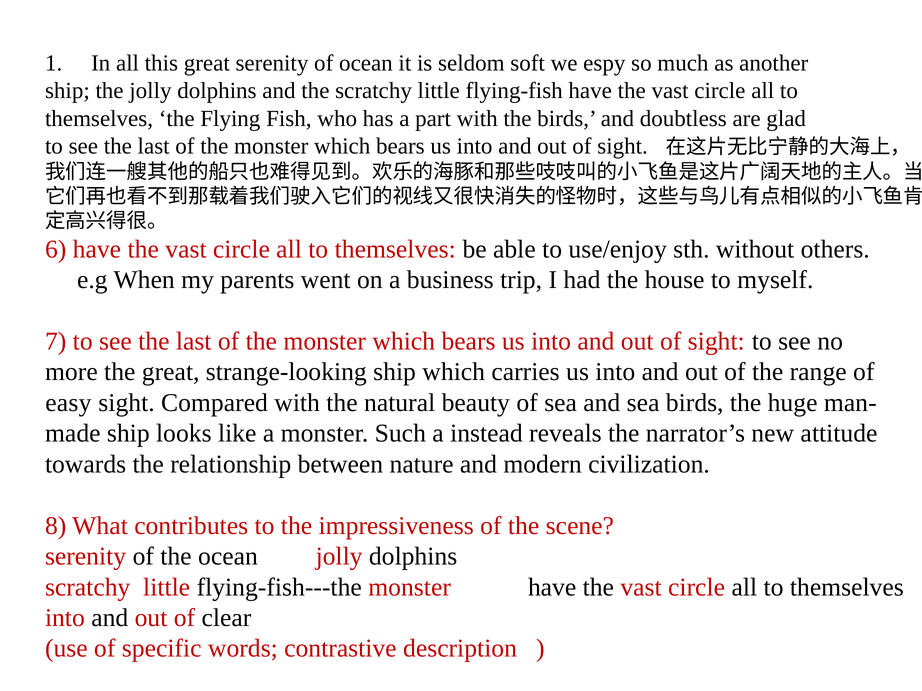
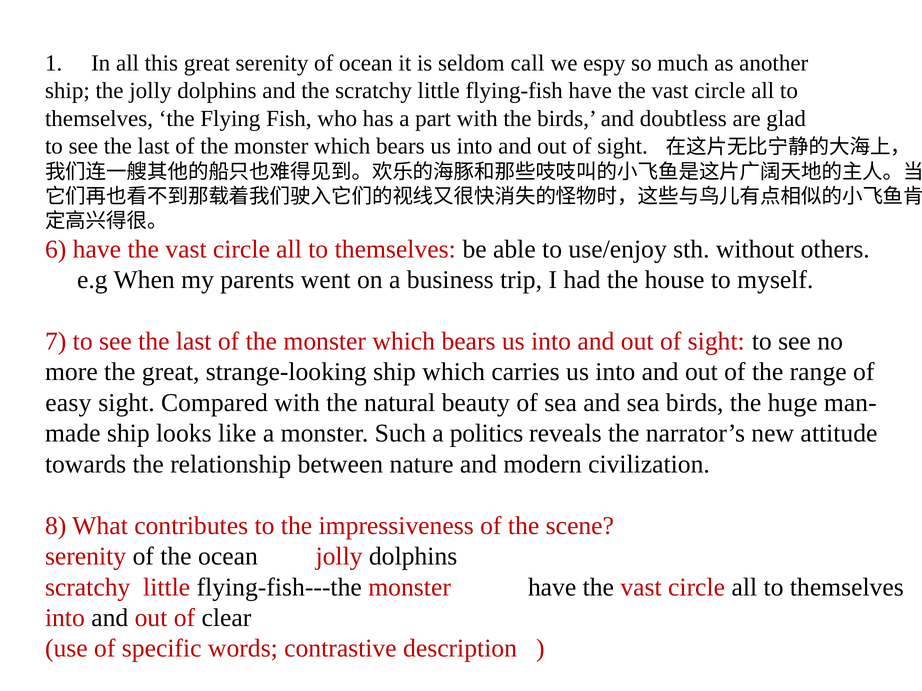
soft: soft -> call
instead: instead -> politics
